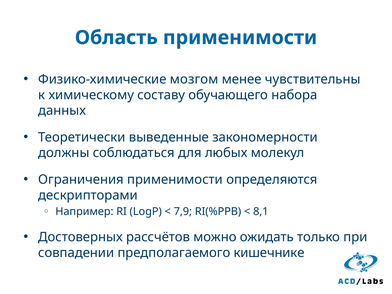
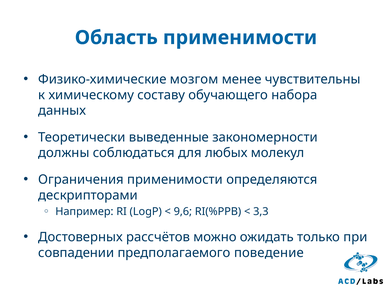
7,9: 7,9 -> 9,6
8,1: 8,1 -> 3,3
кишечнике: кишечнике -> поведение
